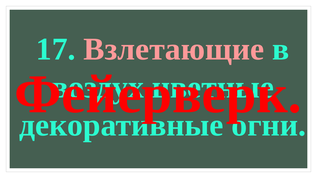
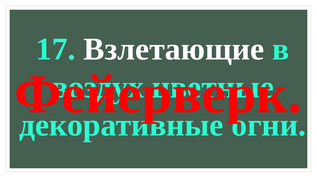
Взлетающие colour: pink -> white
